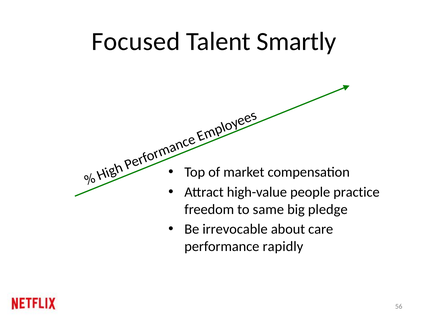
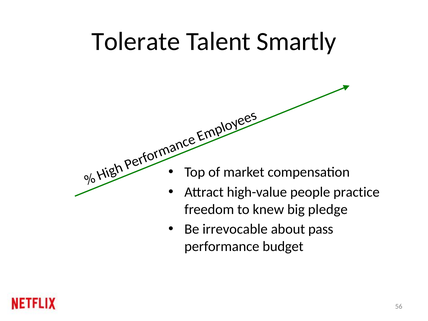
Focused: Focused -> Tolerate
same: same -> knew
care: care -> pass
rapidly: rapidly -> budget
